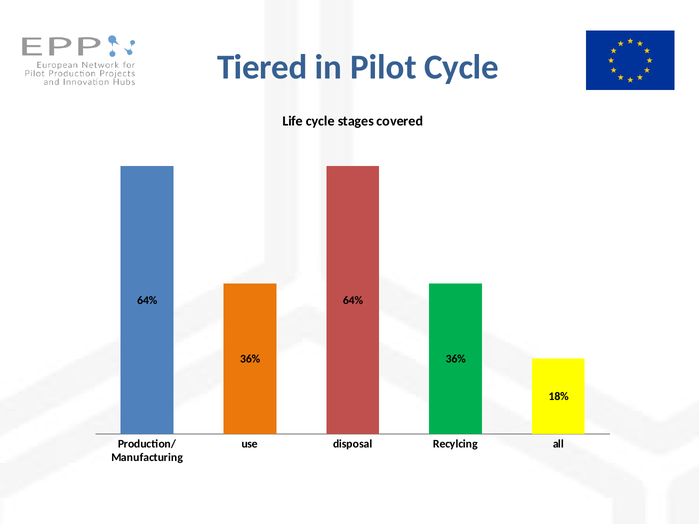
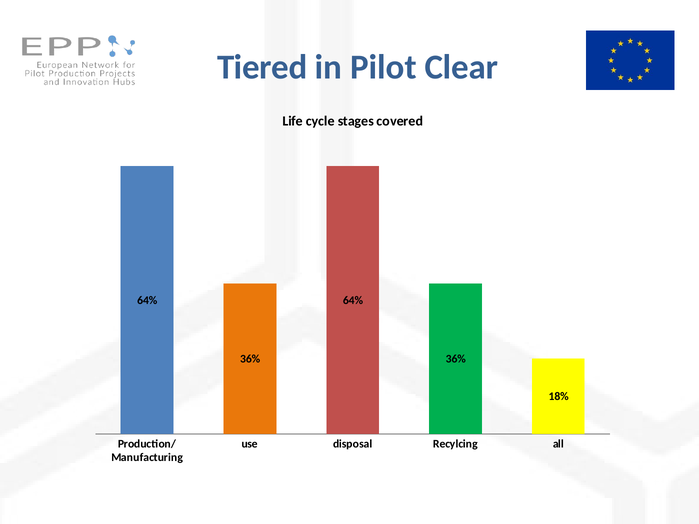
Pilot Cycle: Cycle -> Clear
